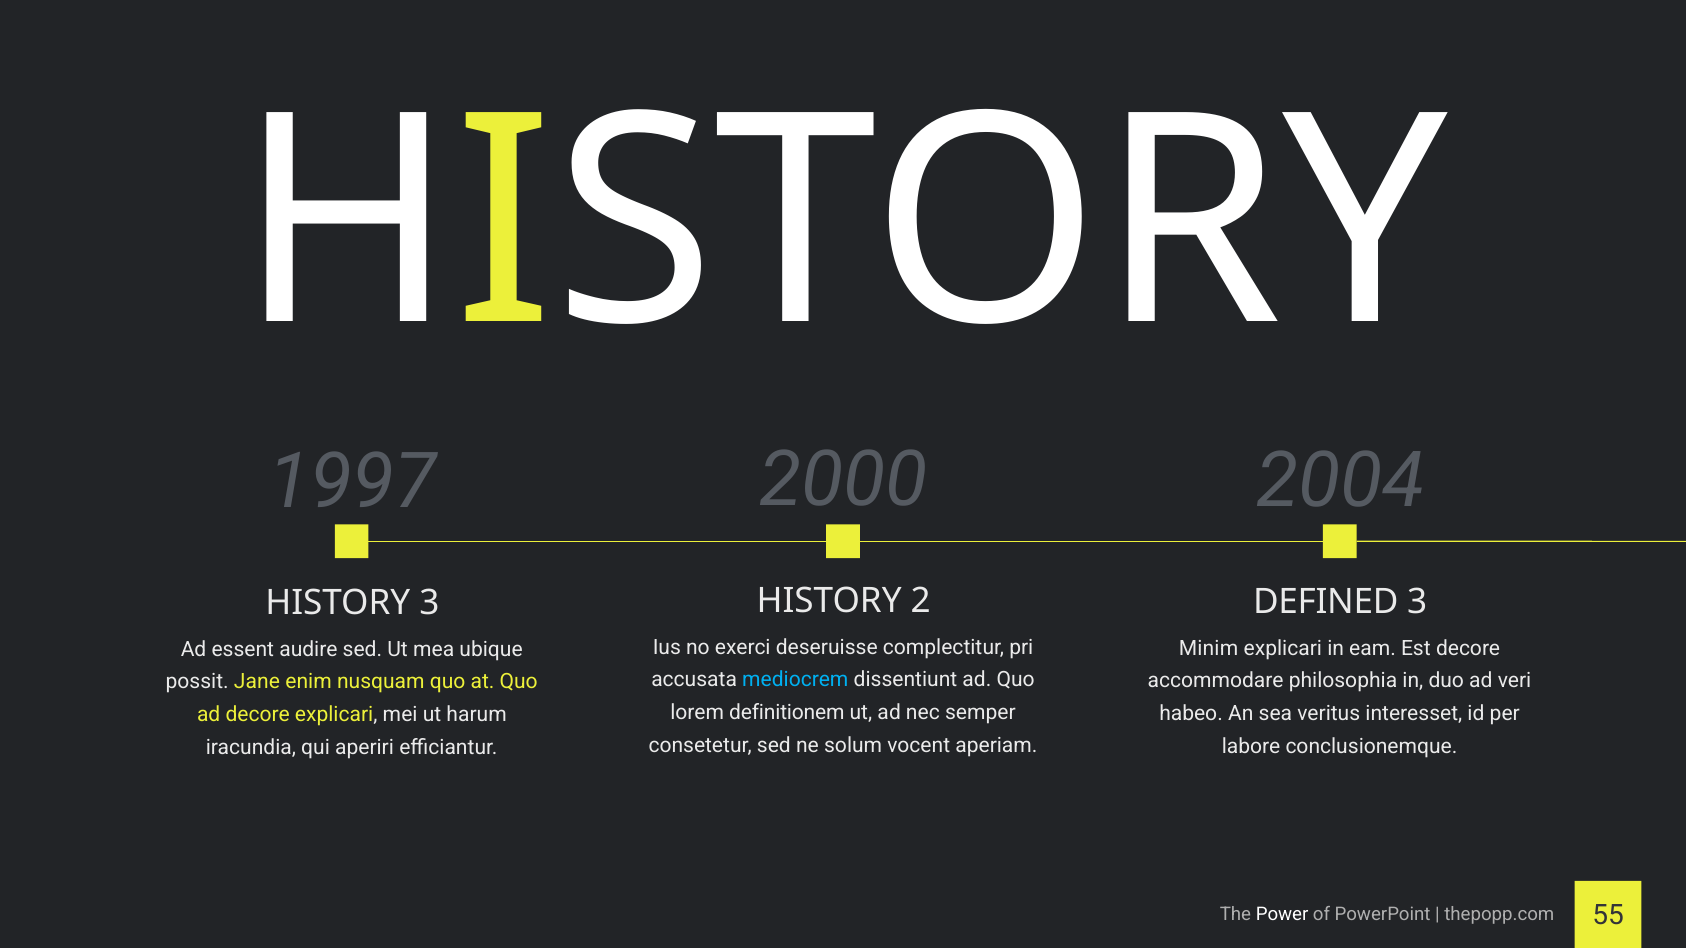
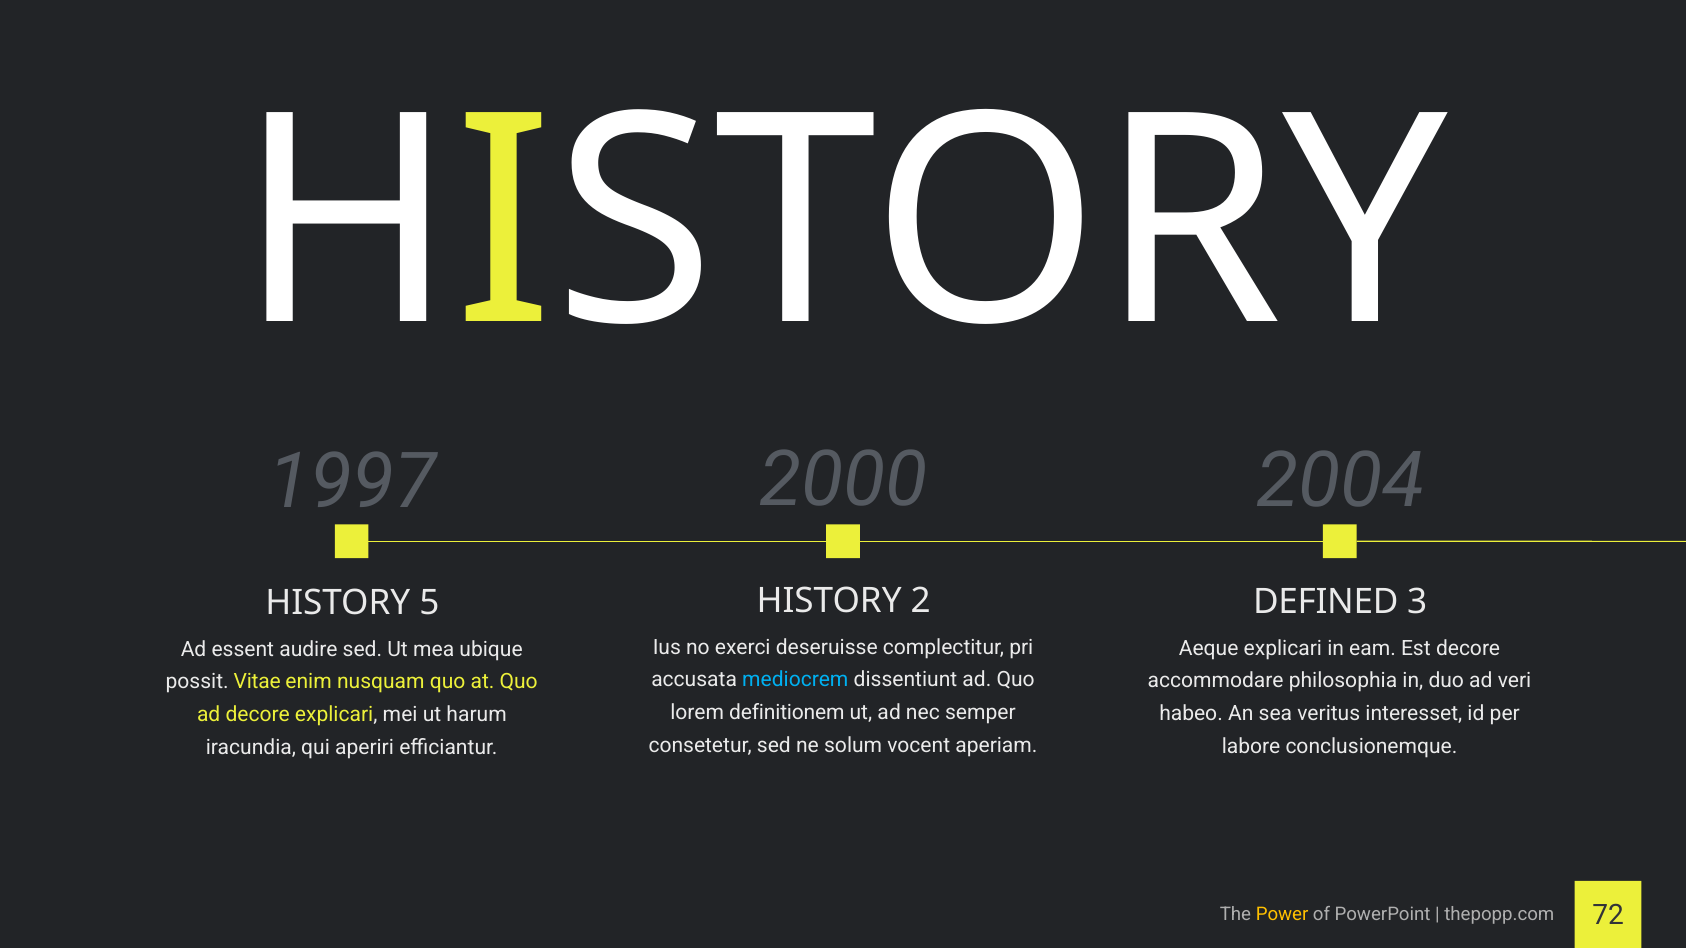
HISTORY 3: 3 -> 5
Minim: Minim -> Aeque
Jane: Jane -> Vitae
Power colour: white -> yellow
55: 55 -> 72
